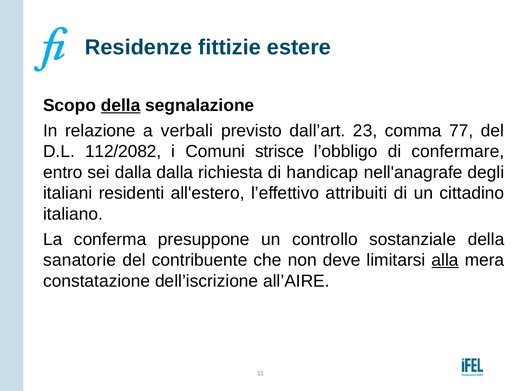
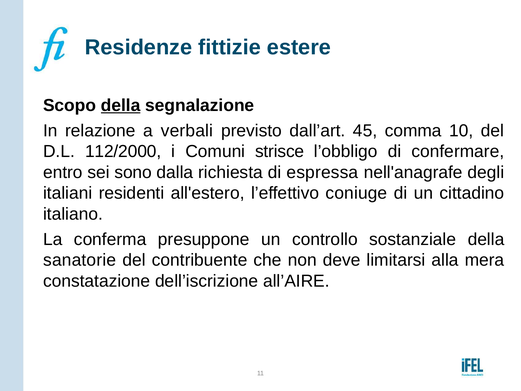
23: 23 -> 45
77: 77 -> 10
112/2082: 112/2082 -> 112/2000
sei dalla: dalla -> sono
handicap: handicap -> espressa
attribuiti: attribuiti -> coniuge
alla underline: present -> none
